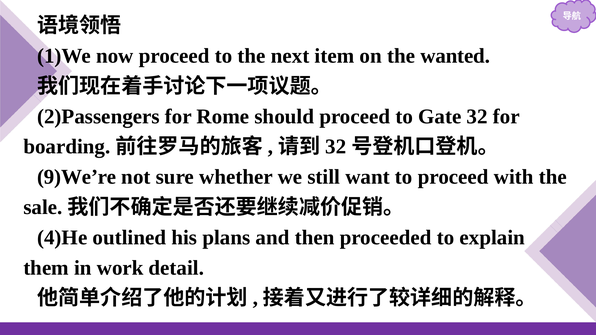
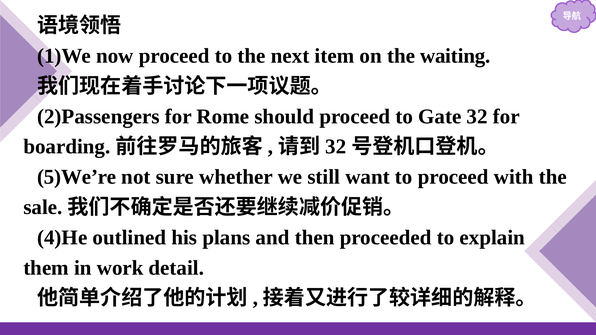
wanted: wanted -> waiting
9)We’re: 9)We’re -> 5)We’re
